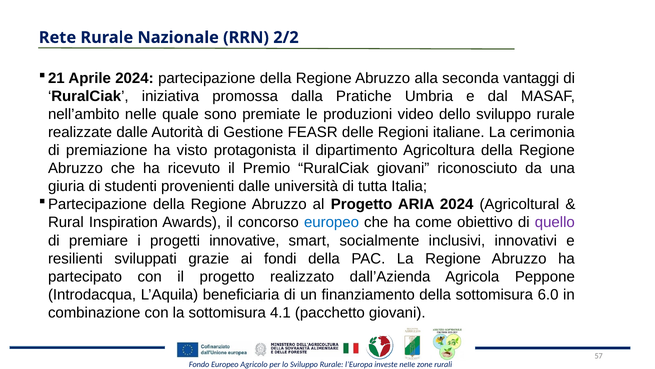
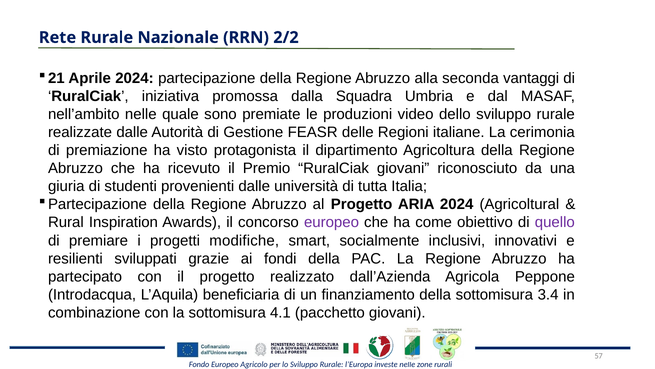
Pratiche: Pratiche -> Squadra
europeo at (332, 222) colour: blue -> purple
innovative: innovative -> modifiche
6.0: 6.0 -> 3.4
